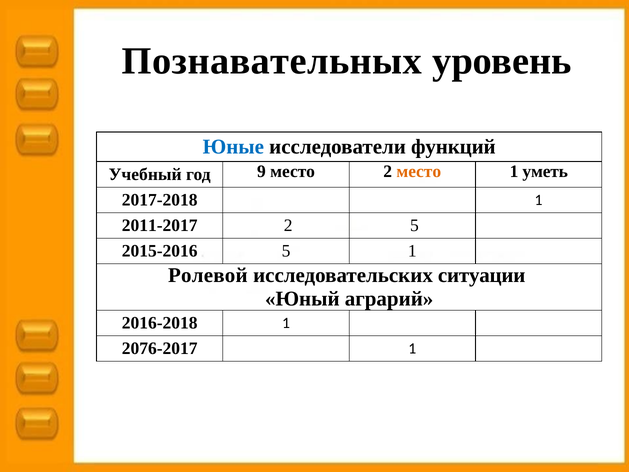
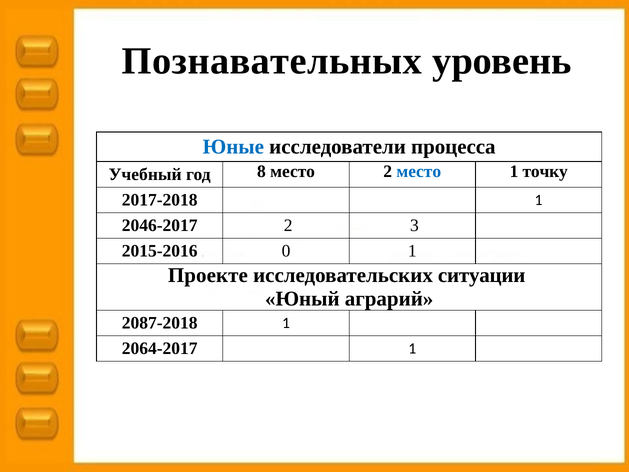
функций: функций -> процесса
9: 9 -> 8
место at (419, 171) colour: orange -> blue
уметь: уметь -> точку
2011-2017: 2011-2017 -> 2046-2017
2 5: 5 -> 3
2015-2016 5: 5 -> 0
Ролевой: Ролевой -> Проекте
2016-2018: 2016-2018 -> 2087-2018
2076-2017: 2076-2017 -> 2064-2017
